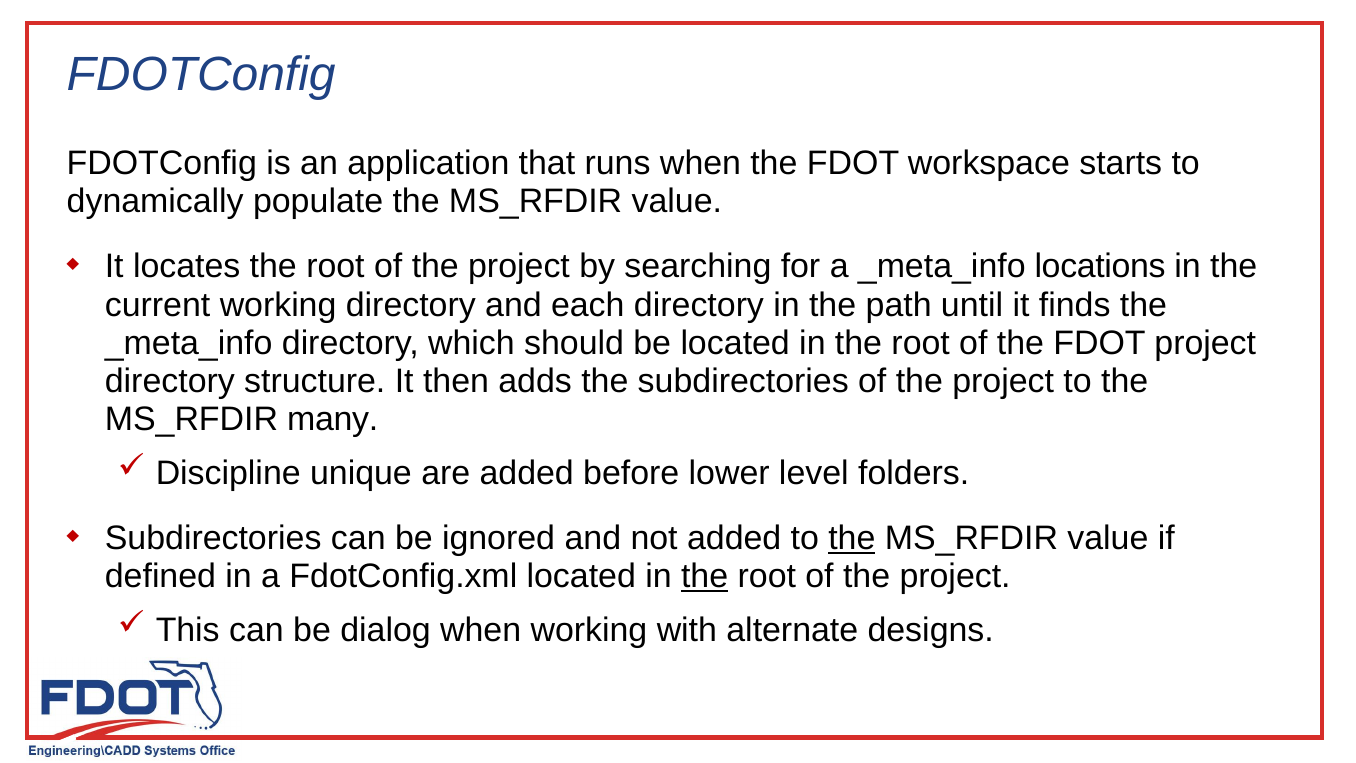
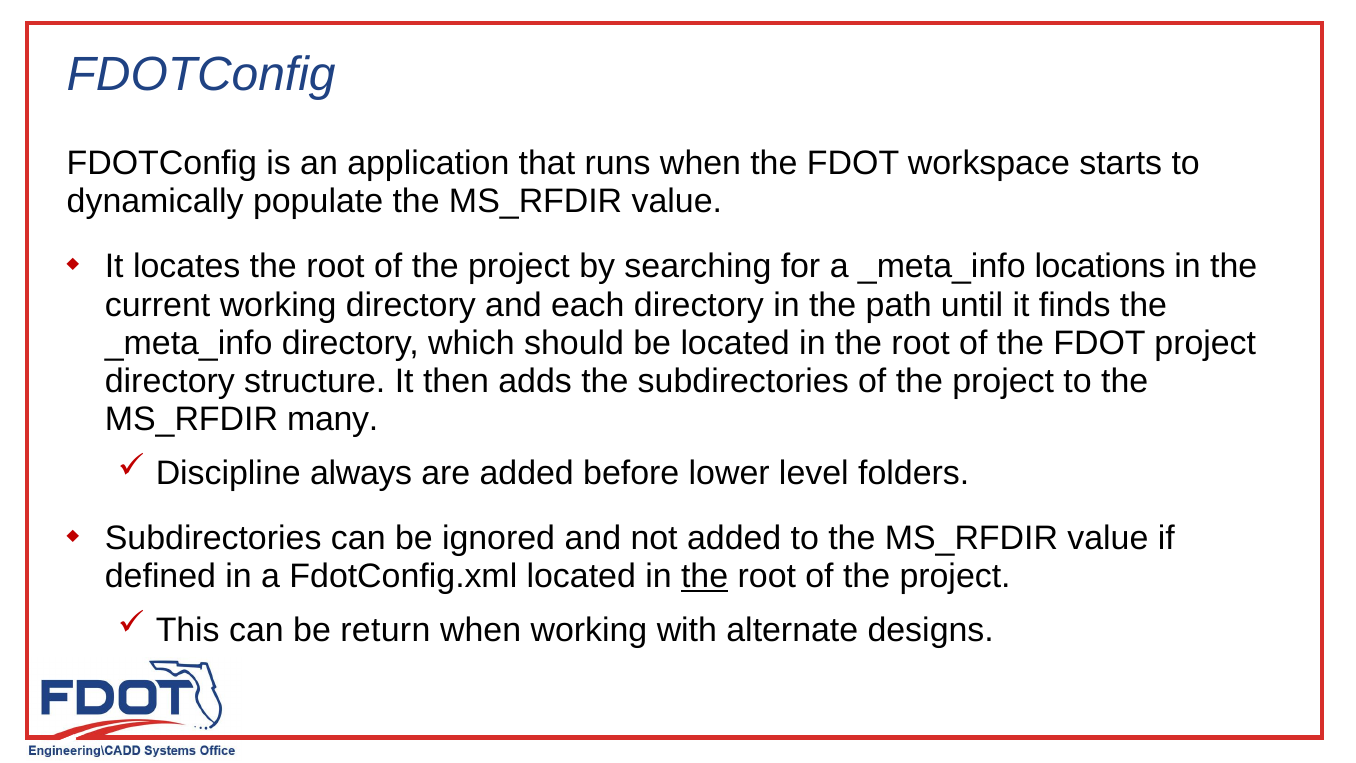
unique: unique -> always
the at (852, 538) underline: present -> none
dialog: dialog -> return
